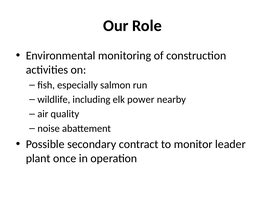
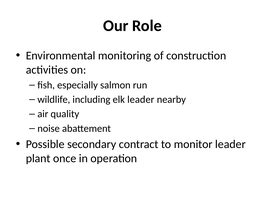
elk power: power -> leader
